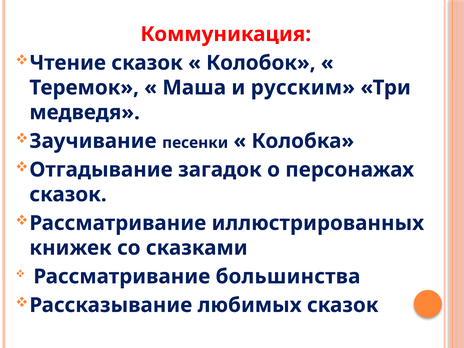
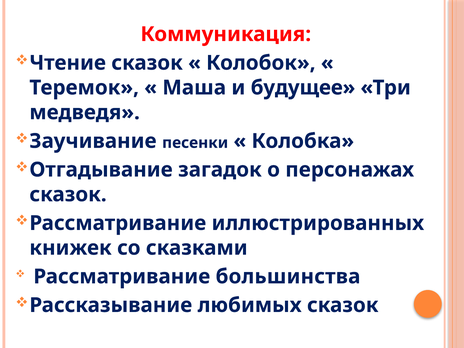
русским: русским -> будущее
